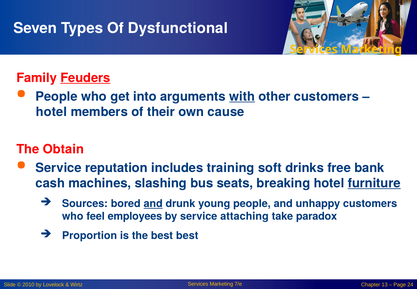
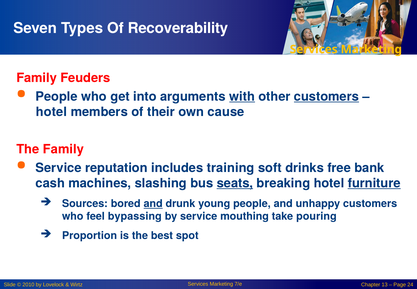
Dysfunctional: Dysfunctional -> Recoverability
Feuders underline: present -> none
customers at (326, 96) underline: none -> present
The Obtain: Obtain -> Family
seats underline: none -> present
employees: employees -> bypassing
attaching: attaching -> mouthing
paradox: paradox -> pouring
best best: best -> spot
